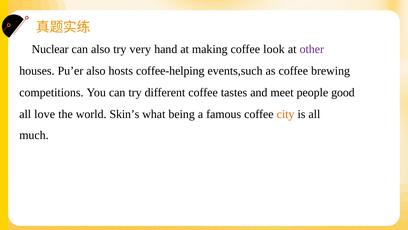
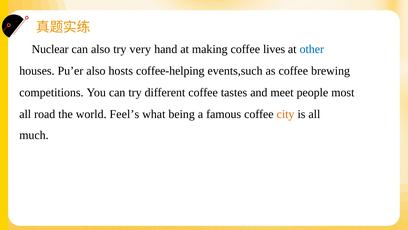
look: look -> lives
other colour: purple -> blue
good: good -> most
love: love -> road
Skin’s: Skin’s -> Feel’s
